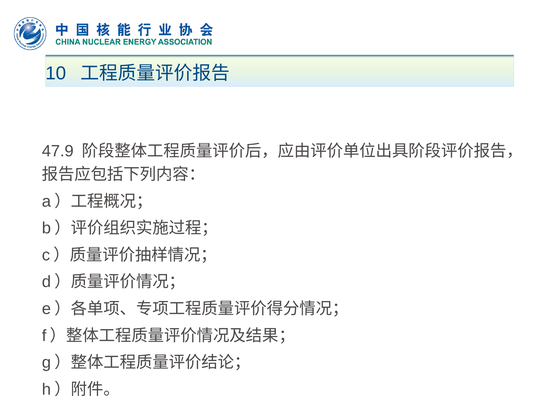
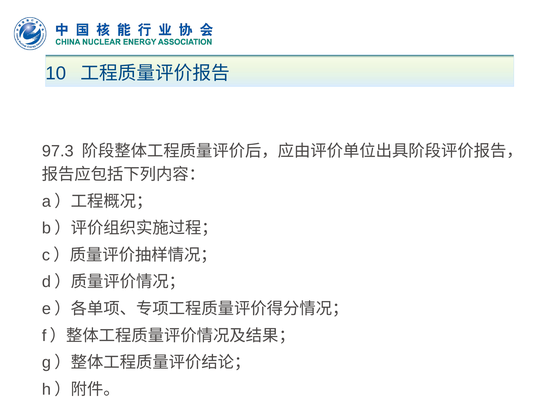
47.9: 47.9 -> 97.3
